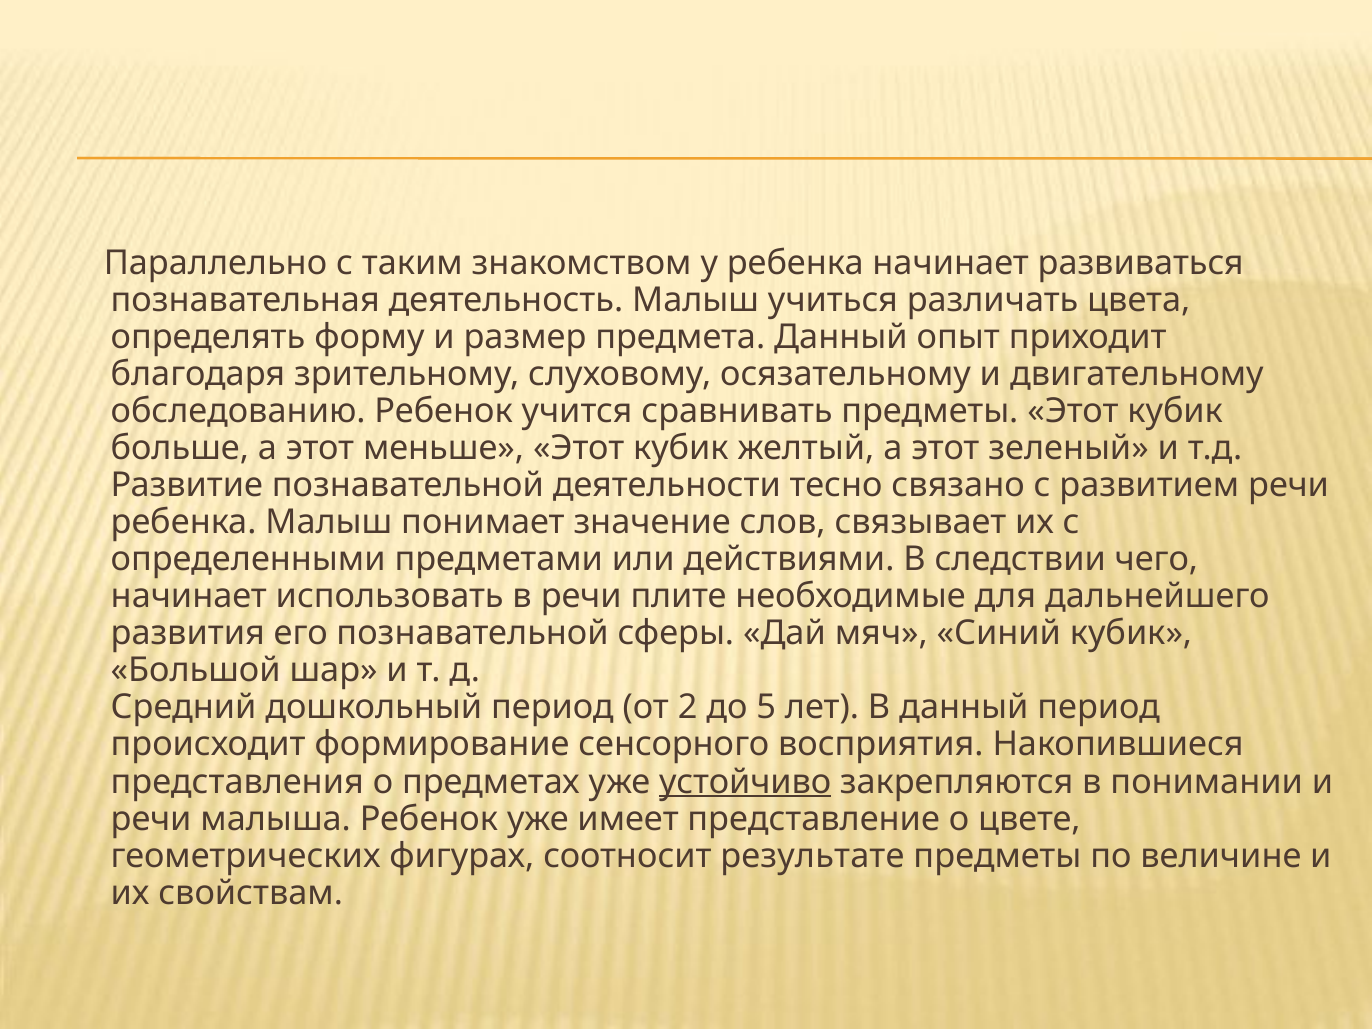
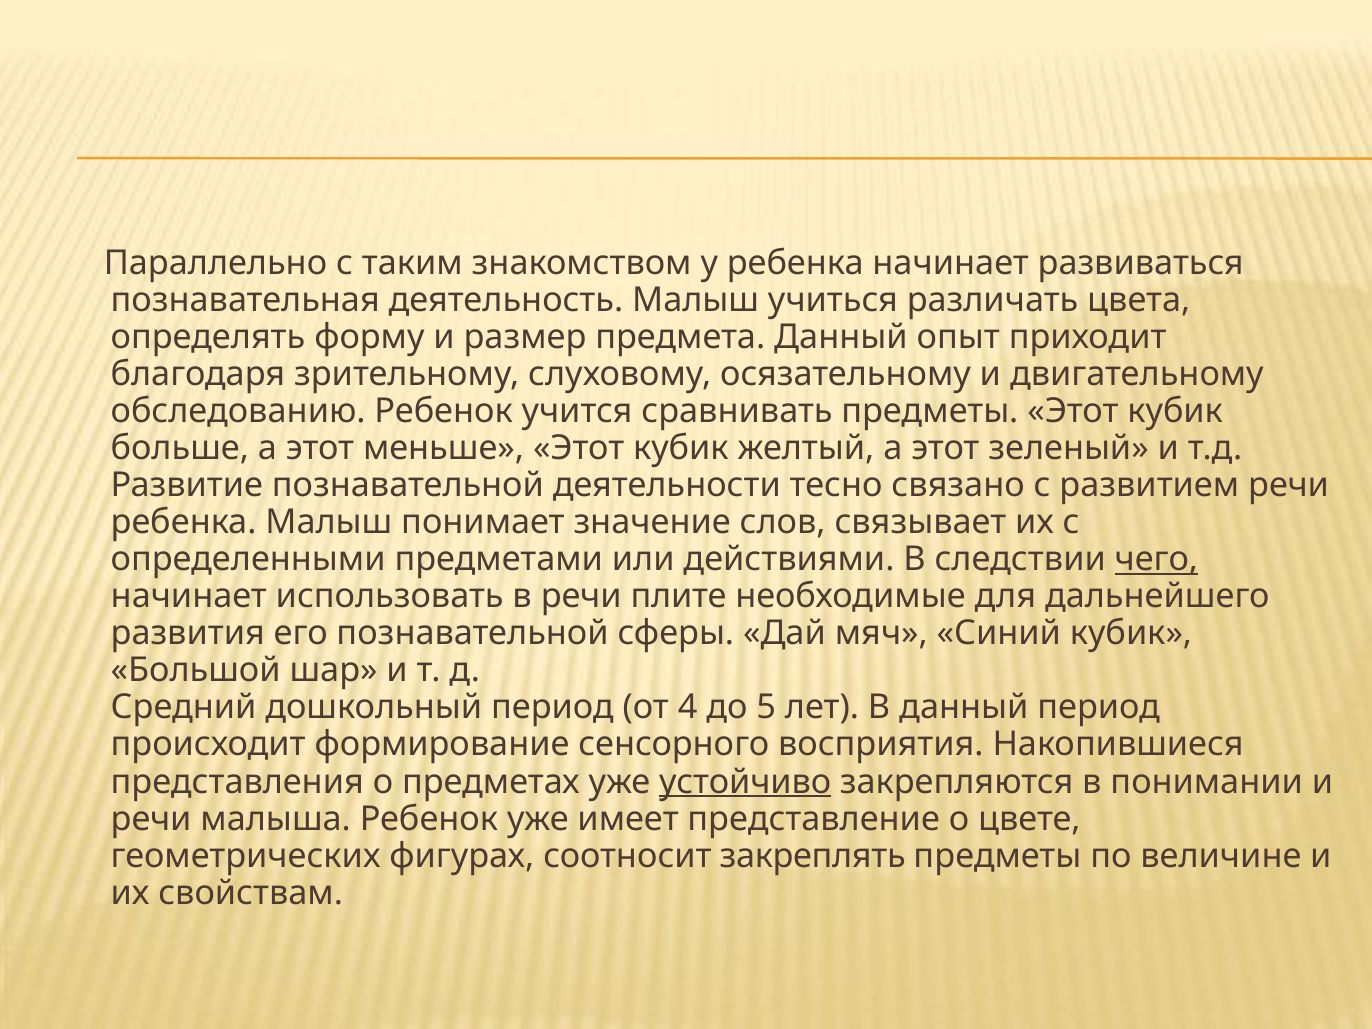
чего underline: none -> present
2: 2 -> 4
результате: результате -> закреплять
